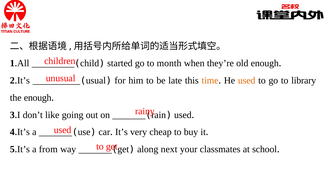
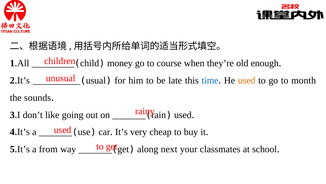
started: started -> money
month: month -> course
time colour: orange -> blue
library: library -> month
the enough: enough -> sounds
